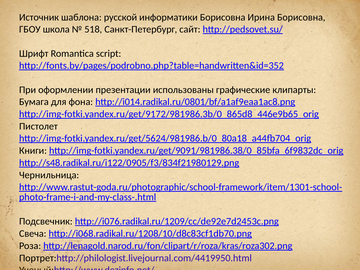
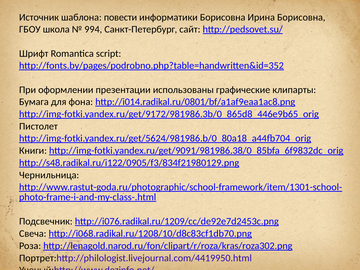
русской: русской -> повести
518: 518 -> 994
